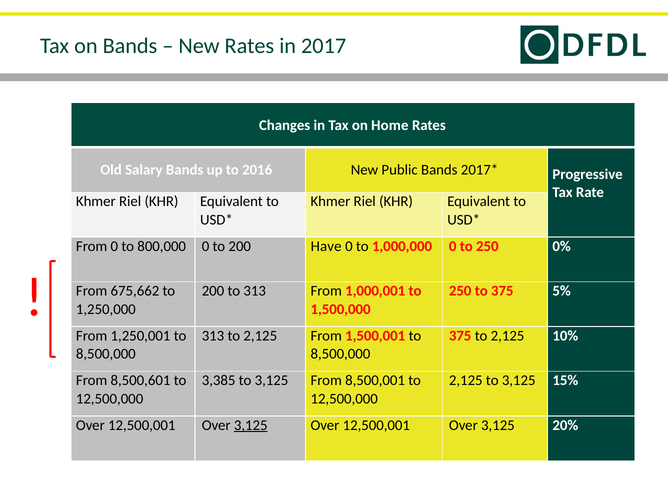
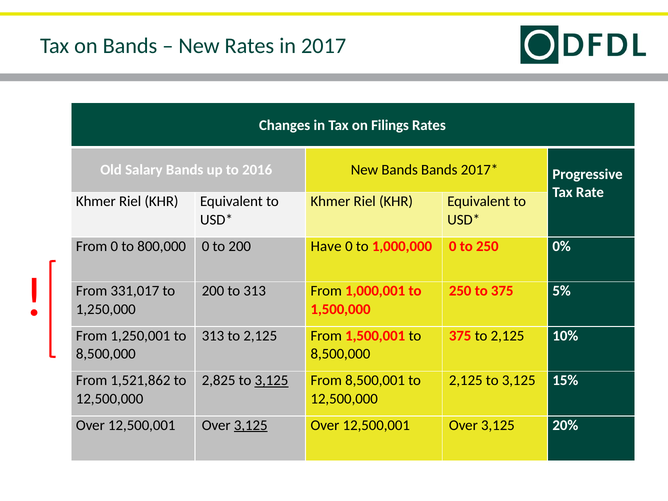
Home: Home -> Filings
New Public: Public -> Bands
675,662: 675,662 -> 331,017
8,500,601: 8,500,601 -> 1,521,862
3,385: 3,385 -> 2,825
3,125 at (271, 381) underline: none -> present
